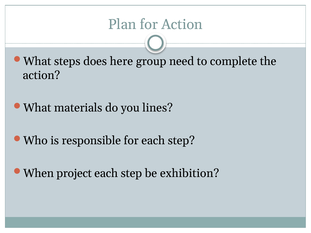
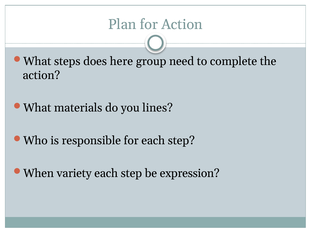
project: project -> variety
exhibition: exhibition -> expression
